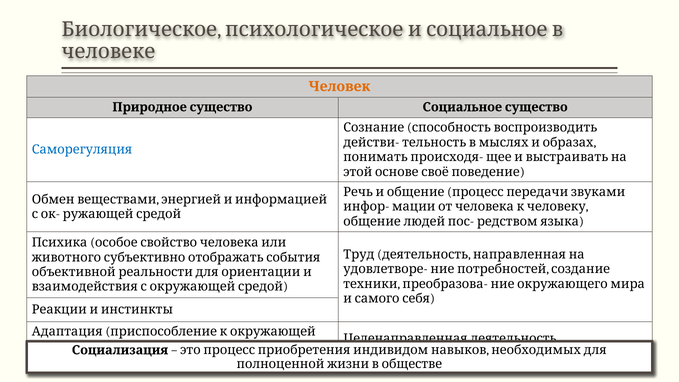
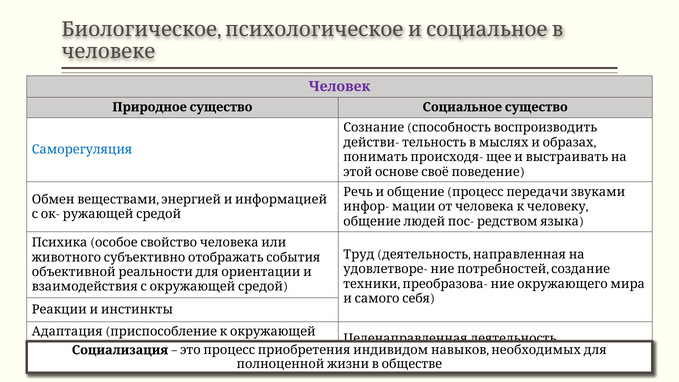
Человек colour: orange -> purple
